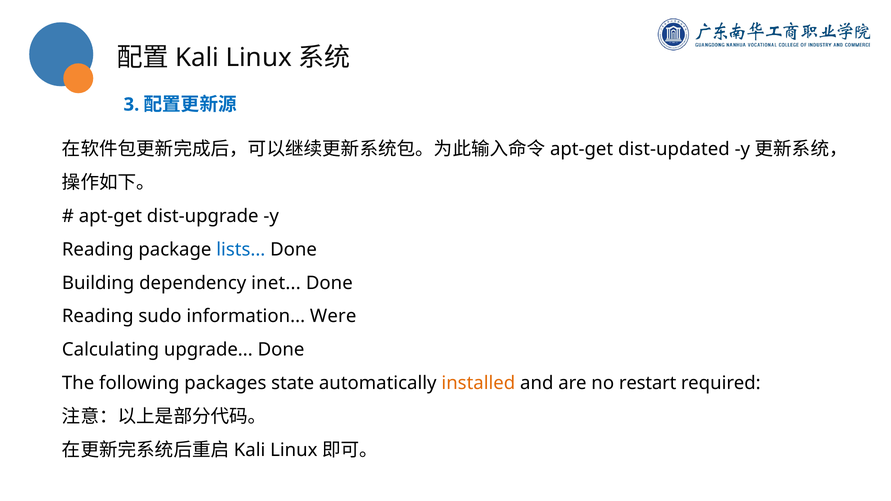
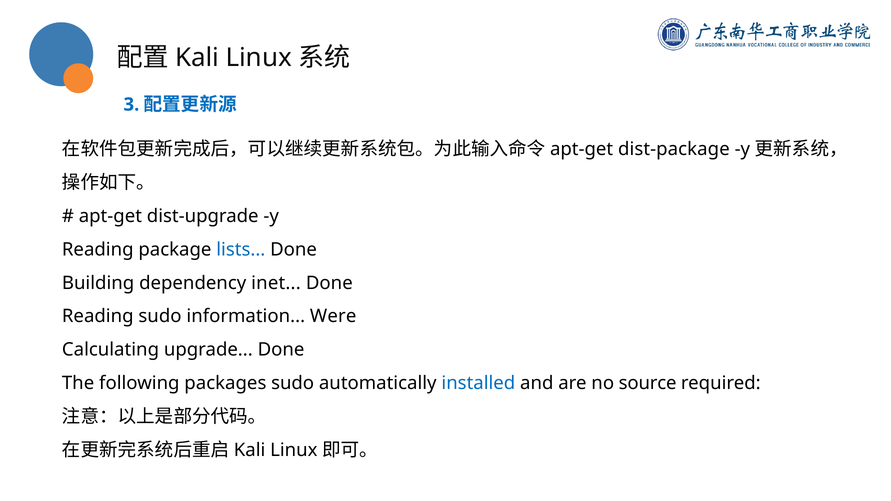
dist-updated: dist-updated -> dist-package
packages state: state -> sudo
installed colour: orange -> blue
restart: restart -> source
